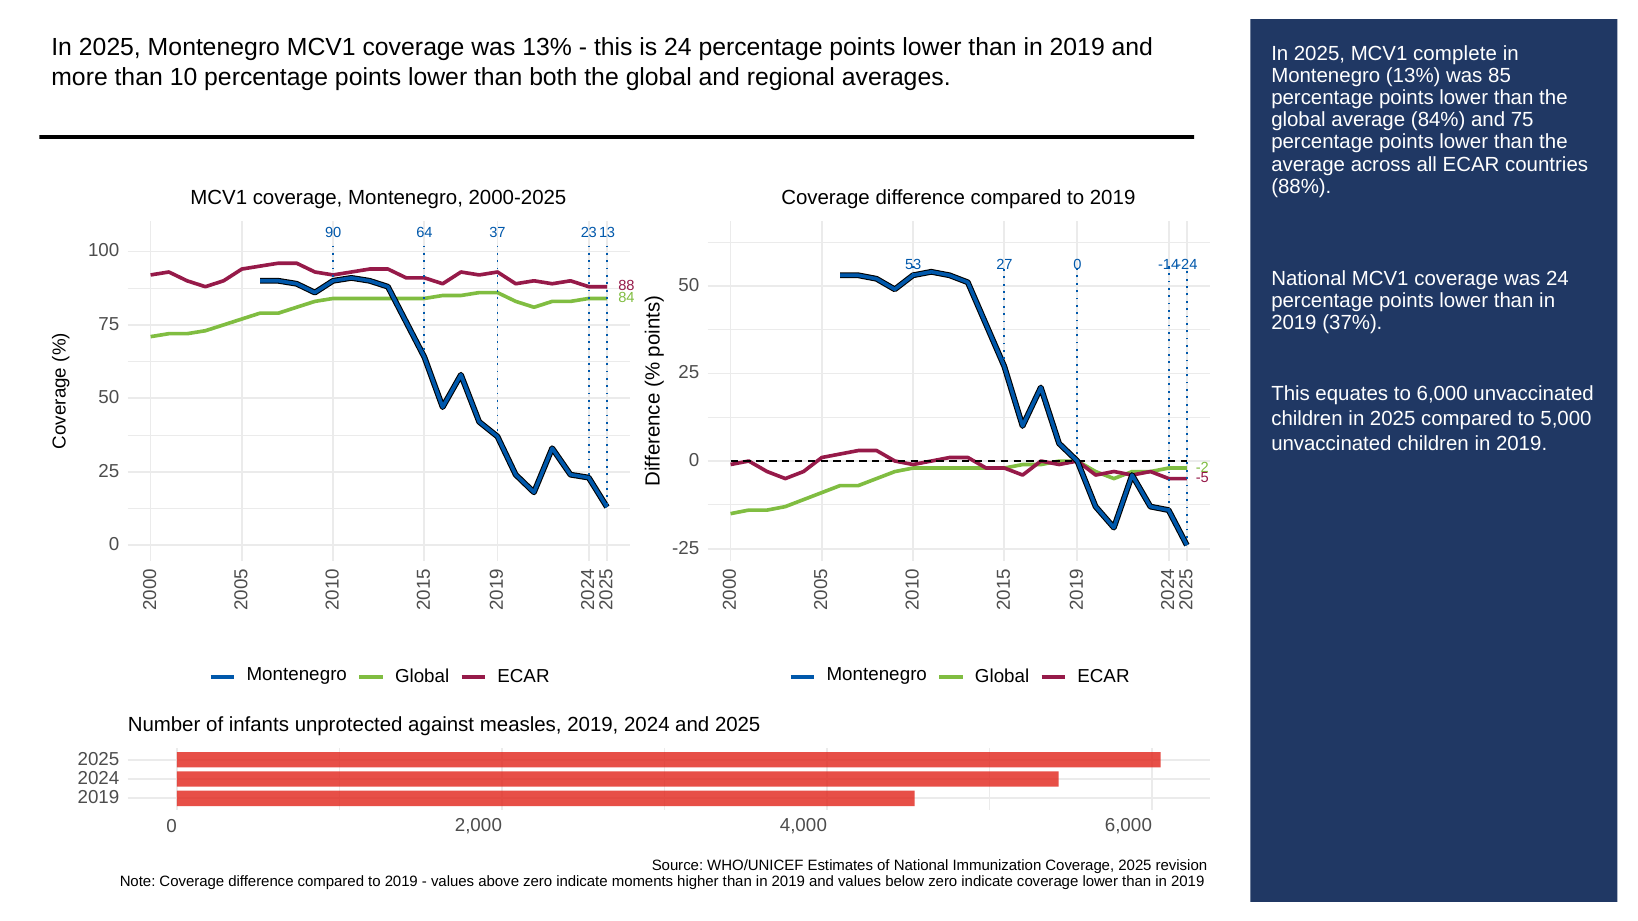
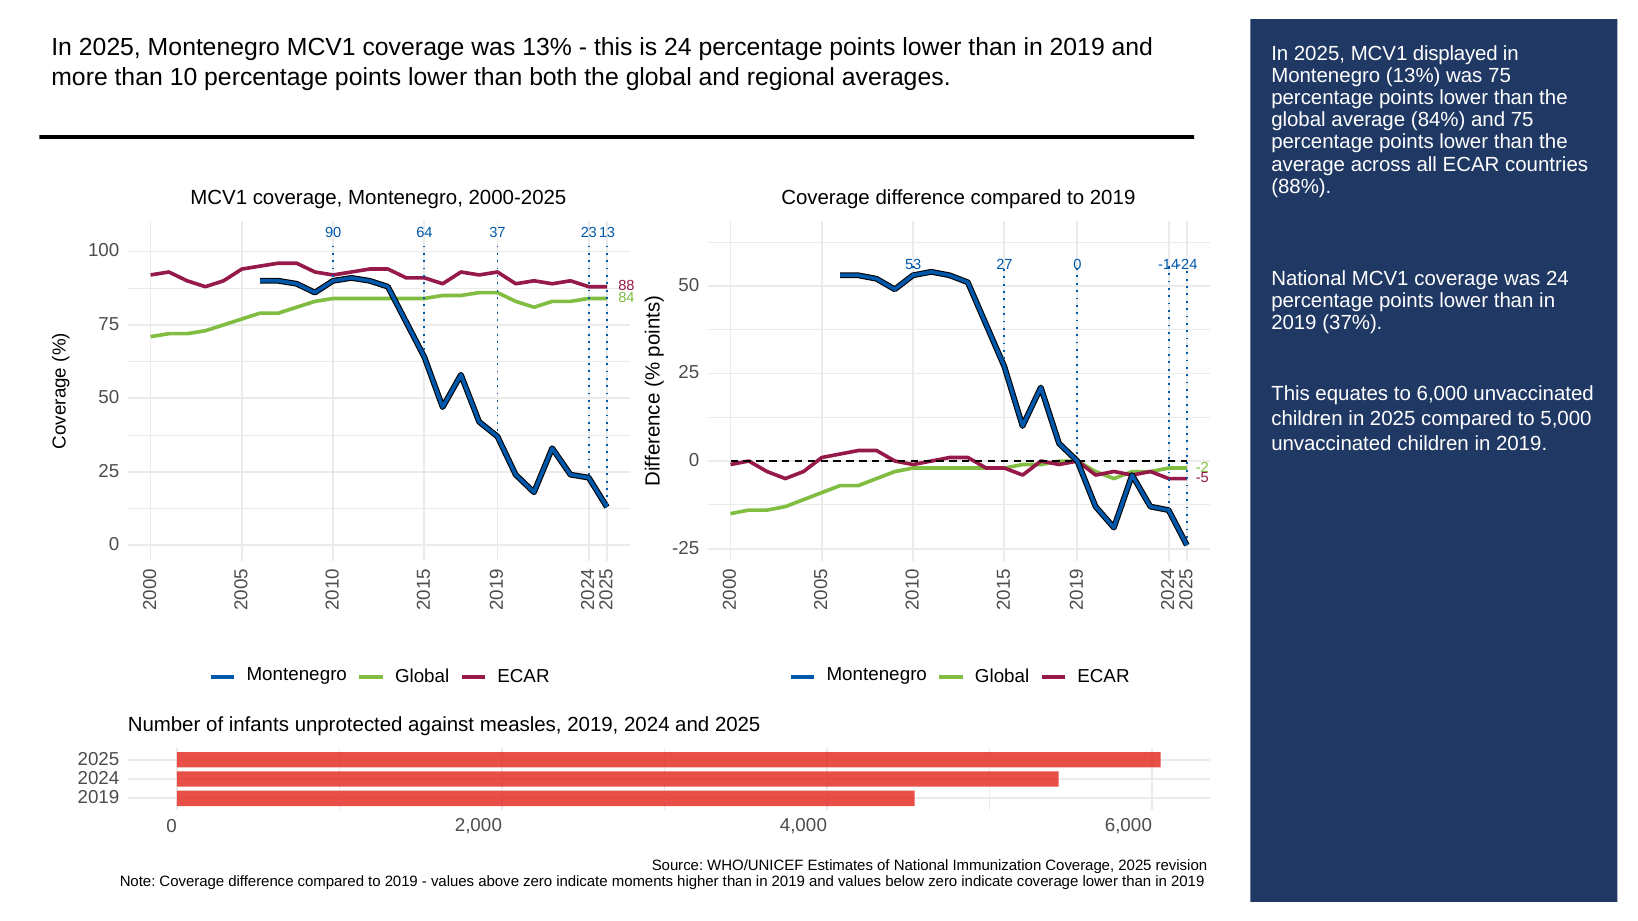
complete: complete -> displayed
was 85: 85 -> 75
